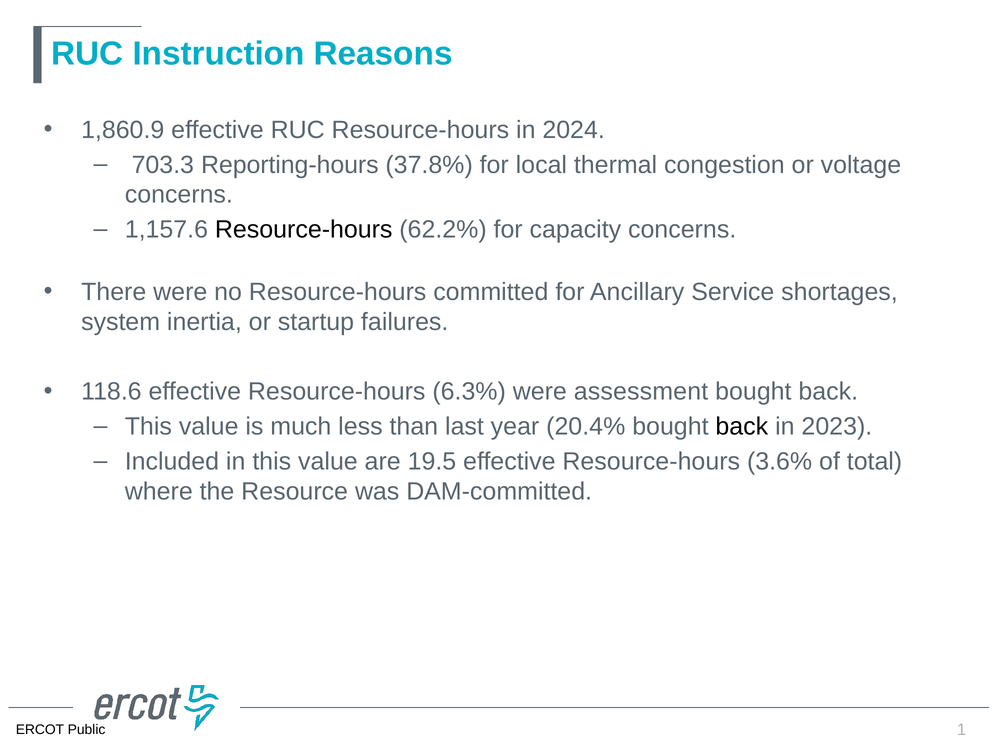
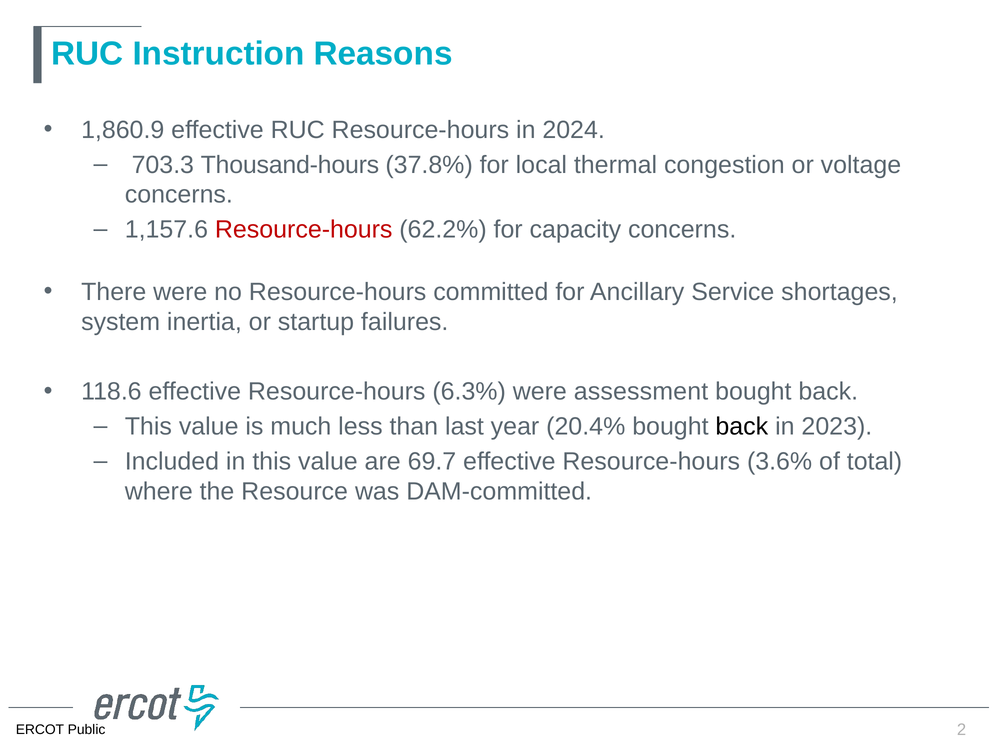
Reporting-hours: Reporting-hours -> Thousand-hours
Resource-hours at (304, 230) colour: black -> red
19.5: 19.5 -> 69.7
1: 1 -> 2
